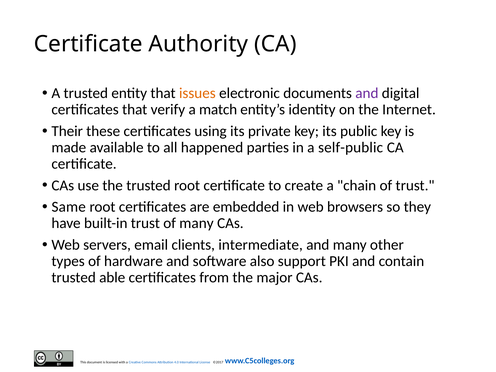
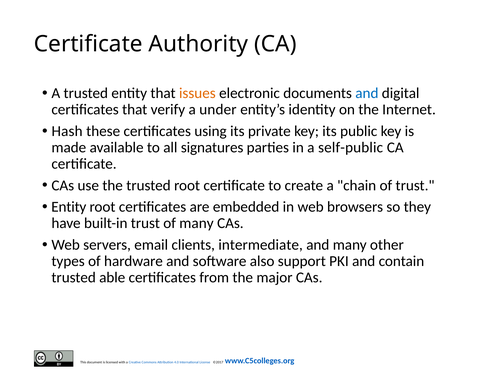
and at (367, 93) colour: purple -> blue
match: match -> under
Their: Their -> Hash
happened: happened -> signatures
Same at (69, 207): Same -> Entity
